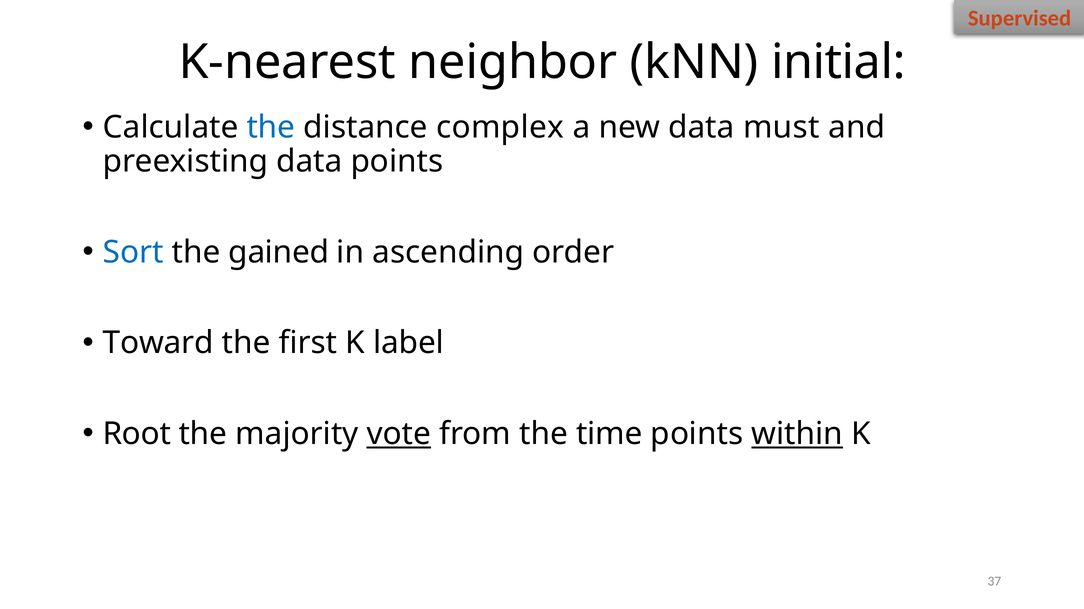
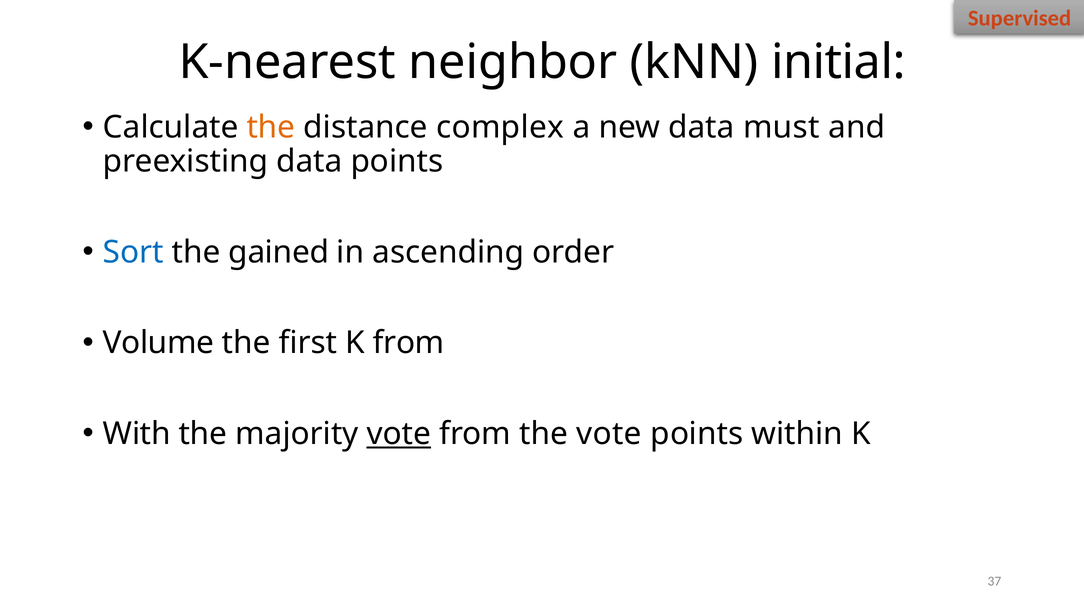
the at (271, 127) colour: blue -> orange
Toward: Toward -> Volume
K label: label -> from
Root: Root -> With
the time: time -> vote
within underline: present -> none
